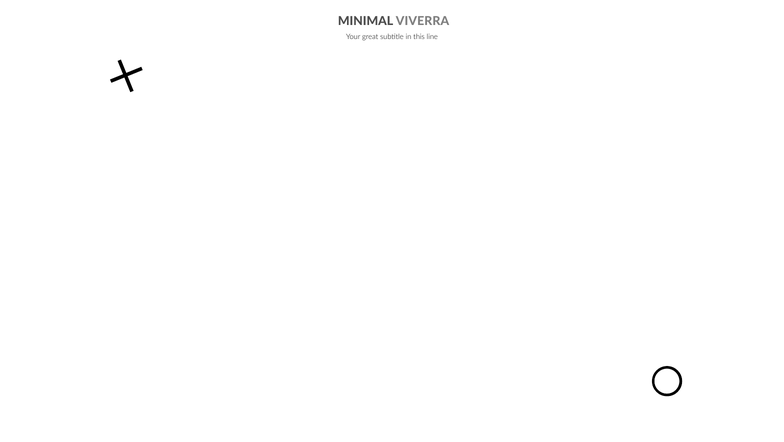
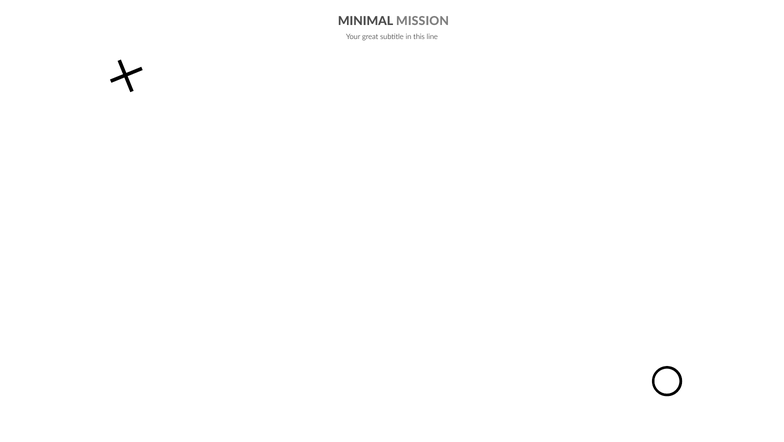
VIVERRA: VIVERRA -> MISSION
